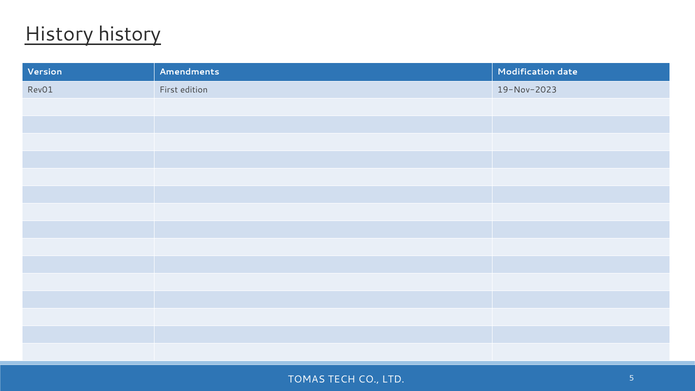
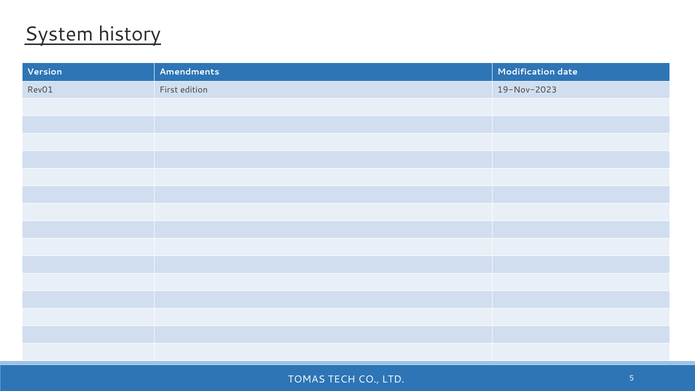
History at (59, 34): History -> System
